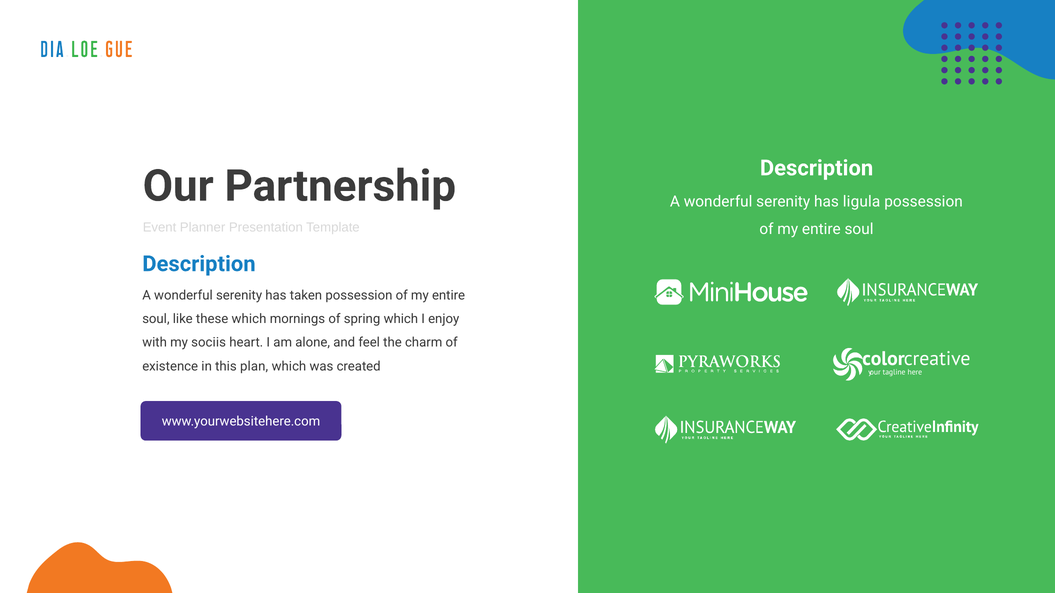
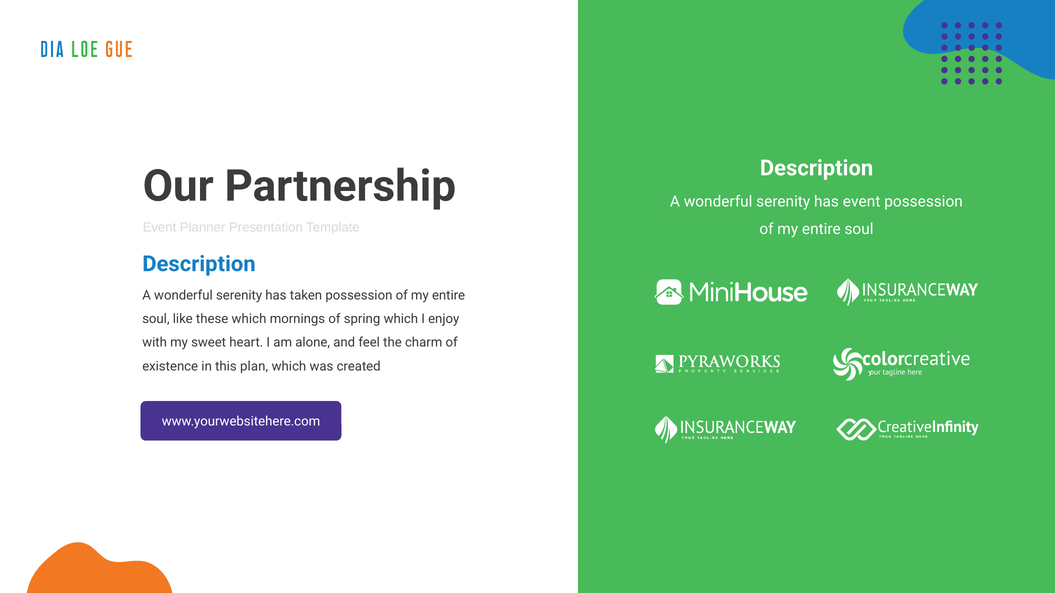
has ligula: ligula -> event
sociis: sociis -> sweet
